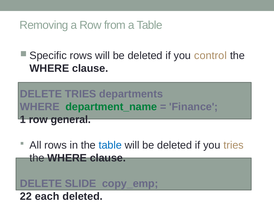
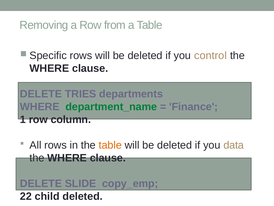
general: general -> column
table at (110, 145) colour: blue -> orange
you tries: tries -> data
each: each -> child
